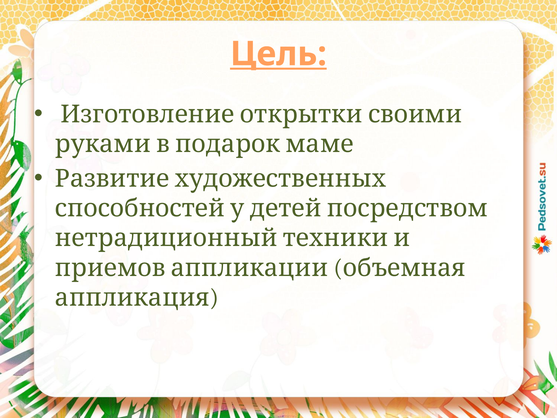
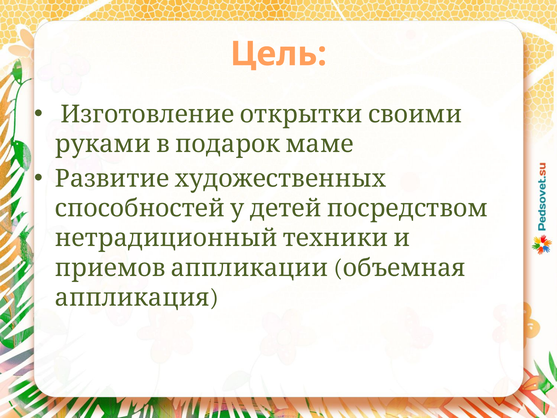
Цель underline: present -> none
